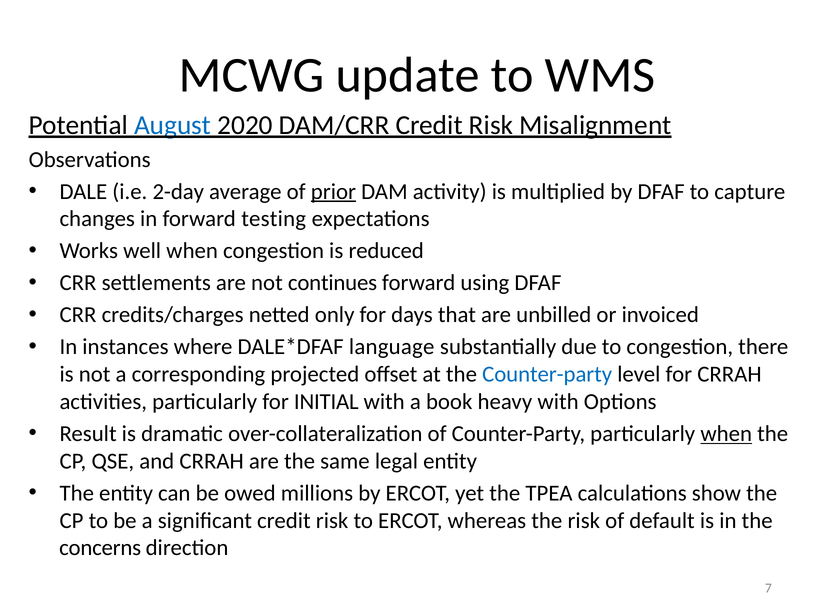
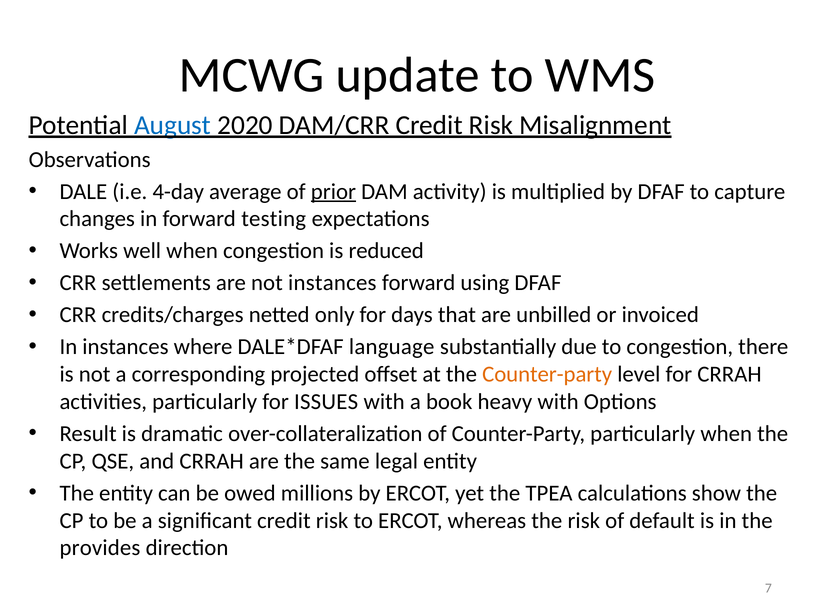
2-day: 2-day -> 4-day
not continues: continues -> instances
Counter-party at (547, 374) colour: blue -> orange
INITIAL: INITIAL -> ISSUES
when at (726, 433) underline: present -> none
concerns: concerns -> provides
